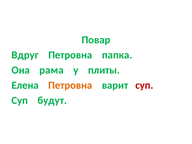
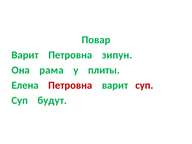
Вдруг at (25, 55): Вдруг -> Варит
папка: папка -> зипун
Петровна at (70, 85) colour: orange -> red
